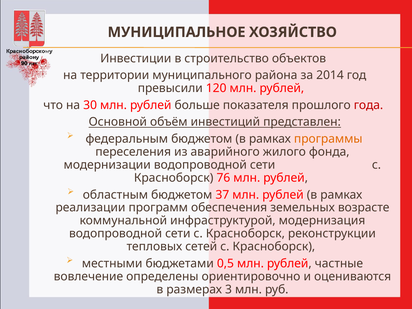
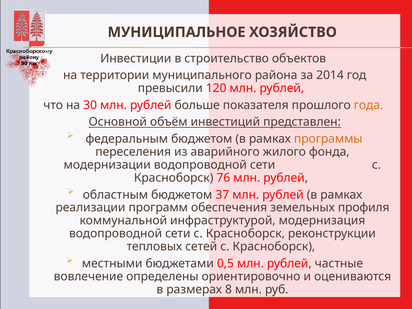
года colour: red -> orange
возрасте: возрасте -> профиля
3: 3 -> 8
